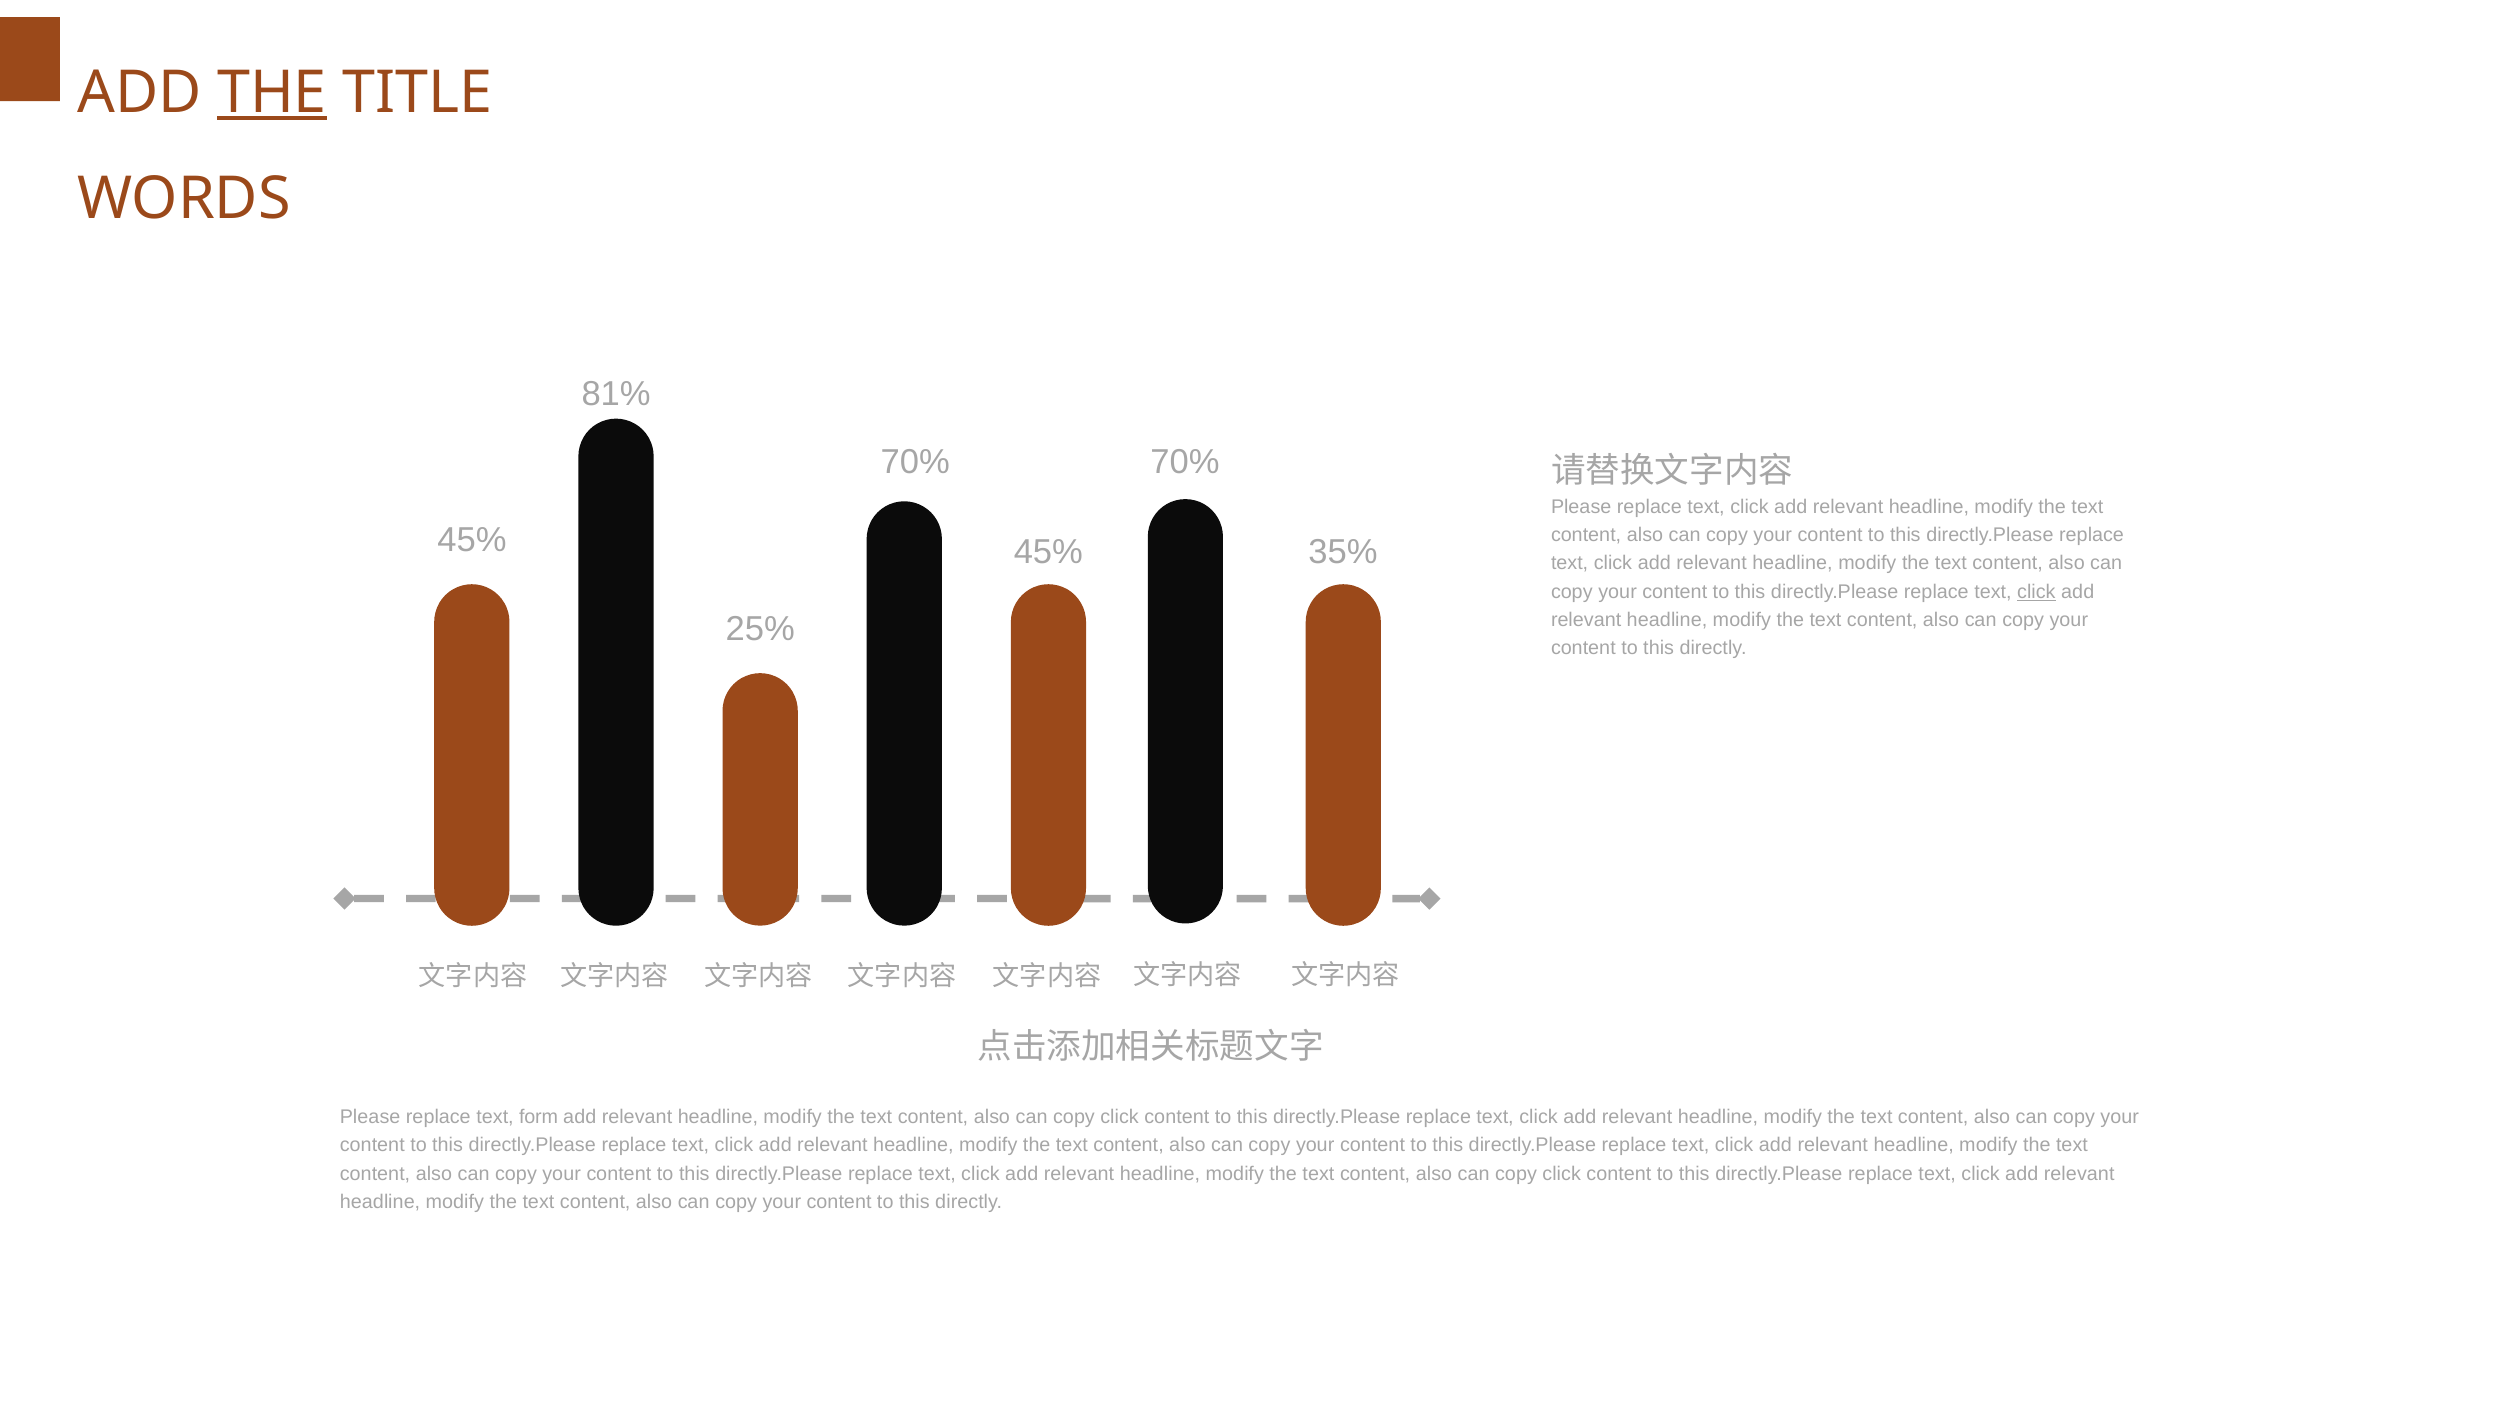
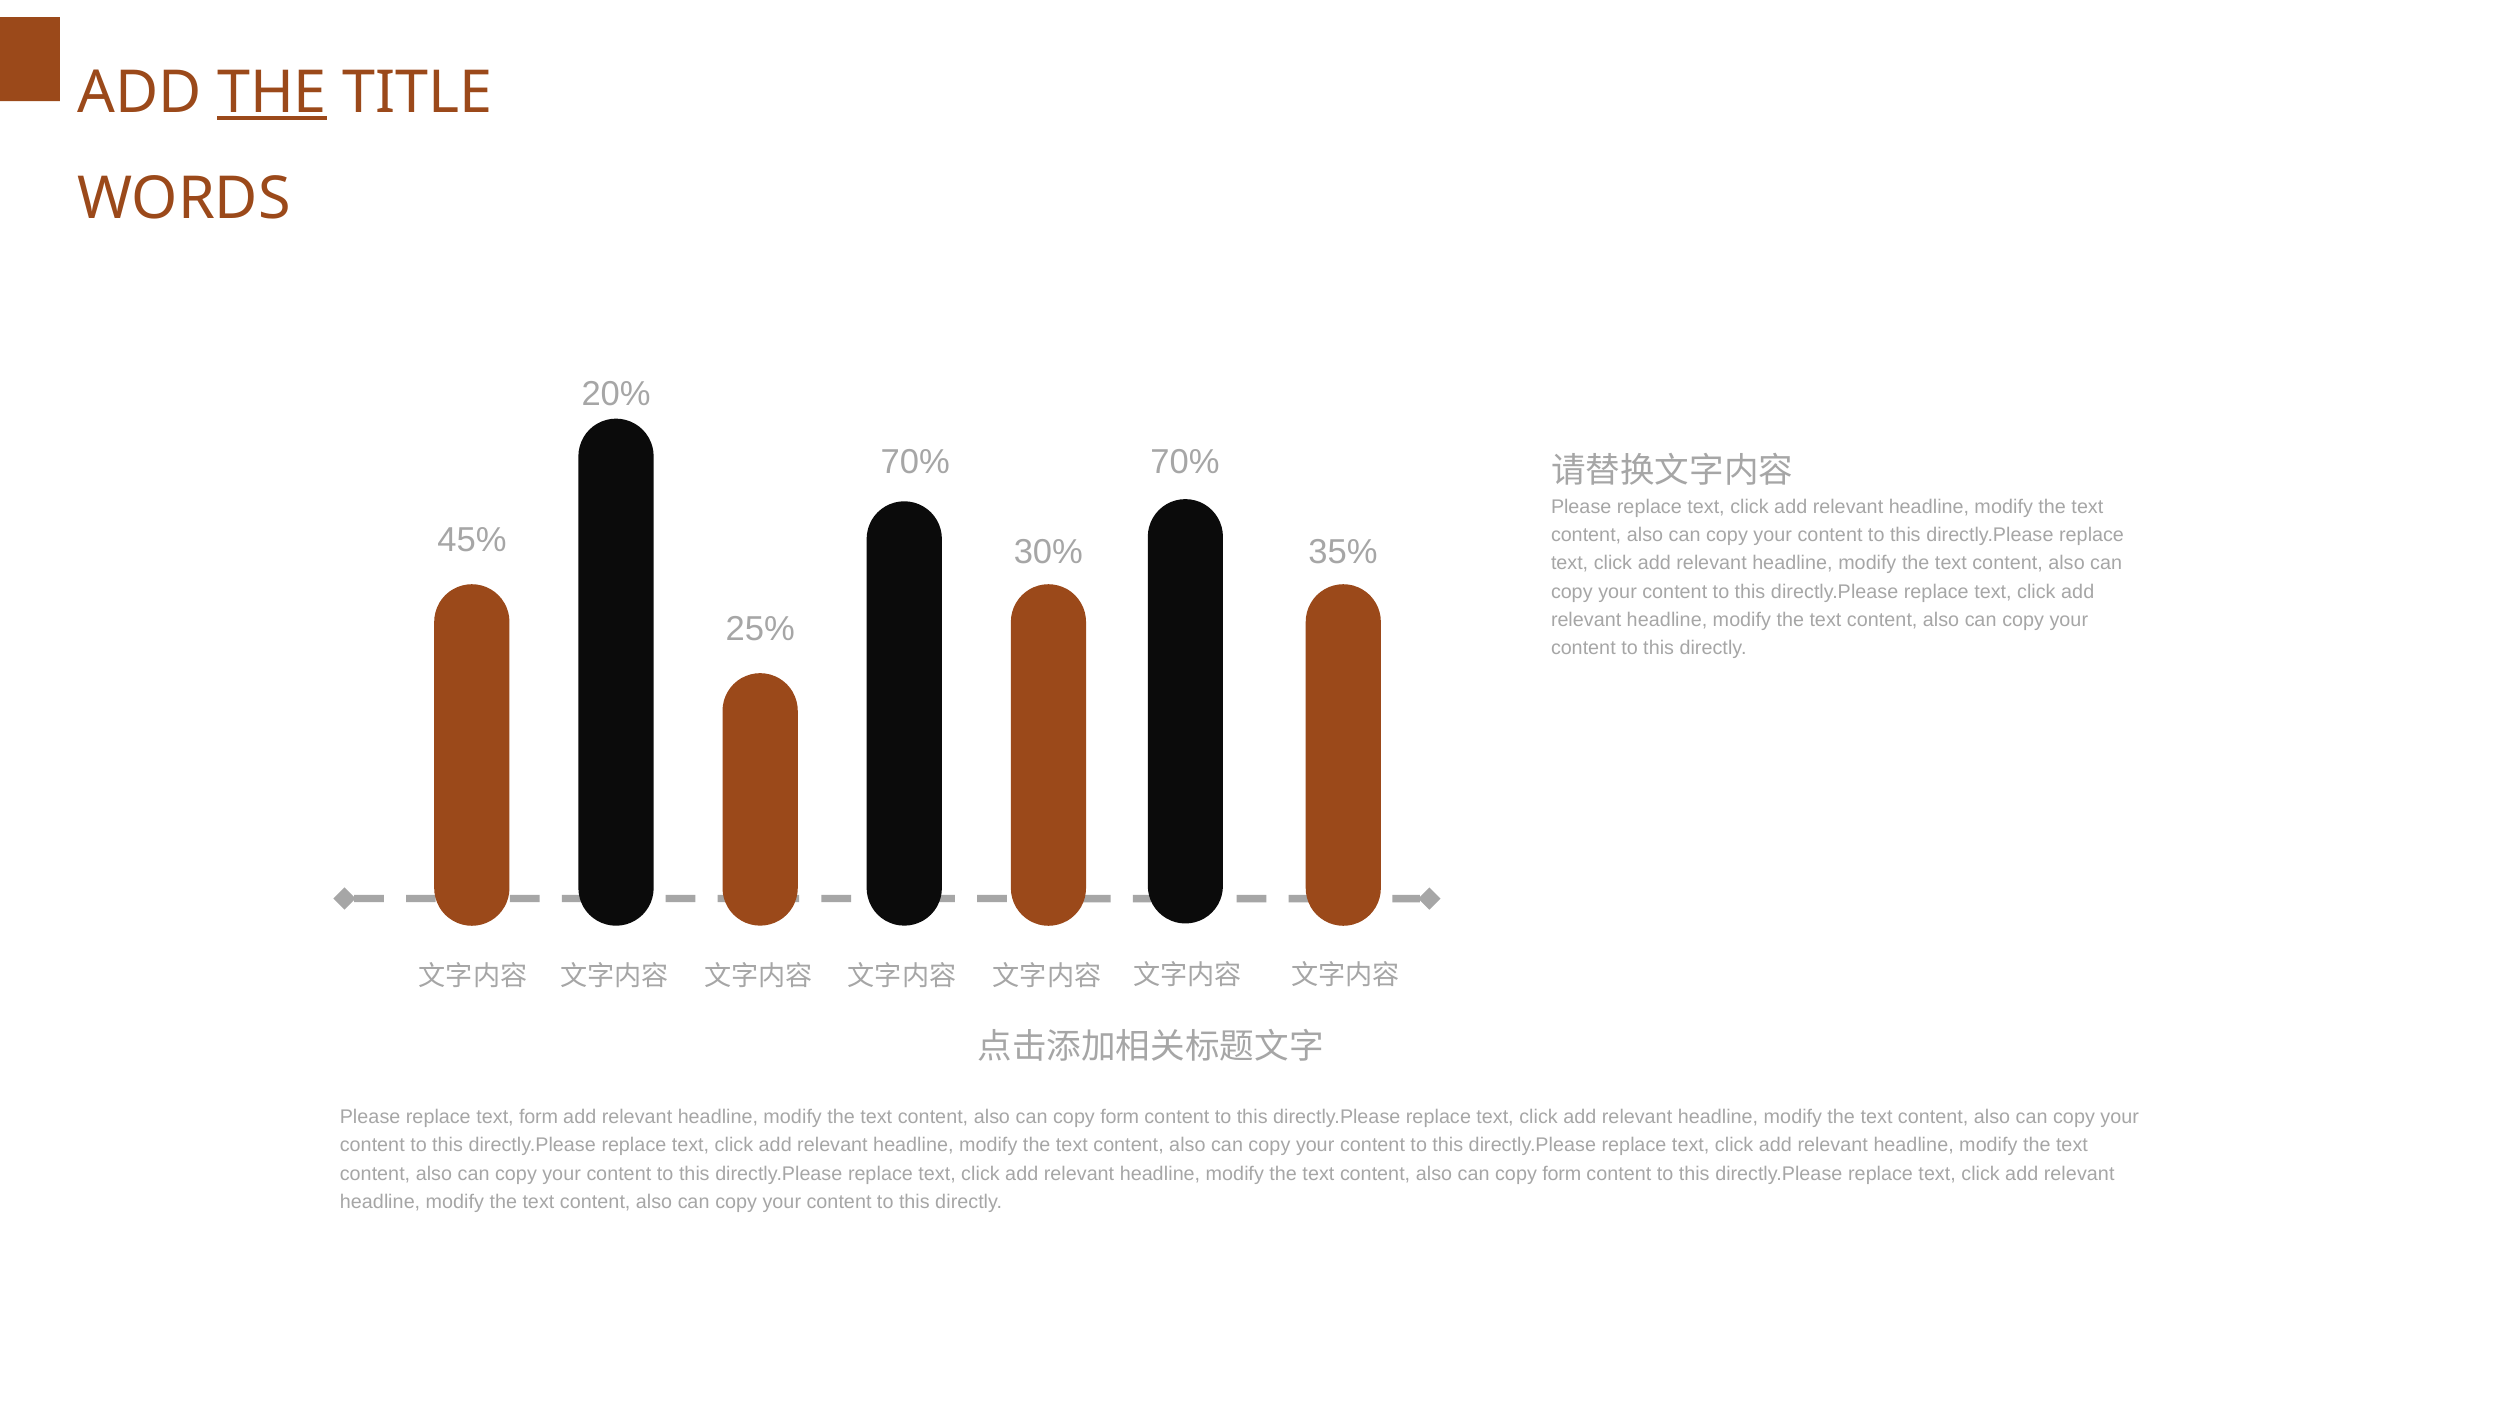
81%: 81% -> 20%
45% at (1048, 552): 45% -> 30%
click at (2036, 592) underline: present -> none
click at (1120, 1117): click -> form
click at (1562, 1173): click -> form
